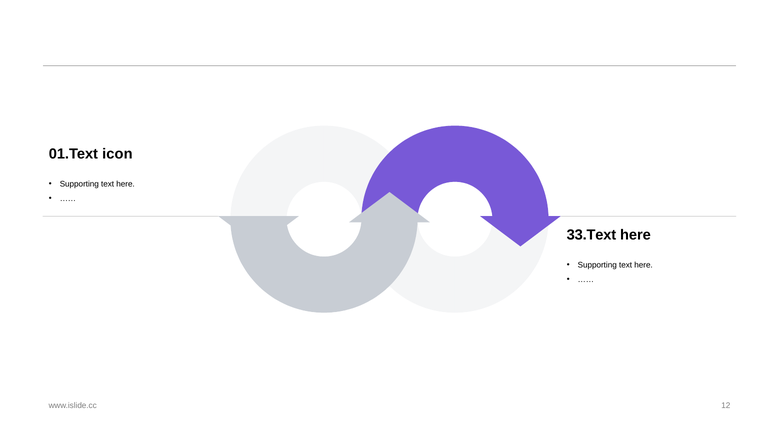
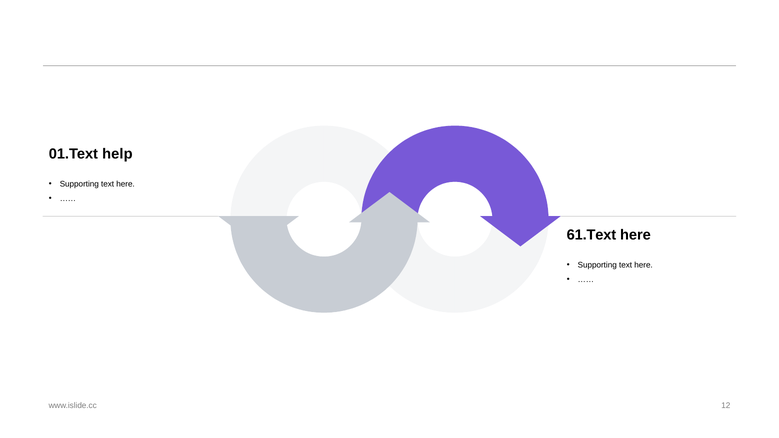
icon: icon -> help
33.Text: 33.Text -> 61.Text
